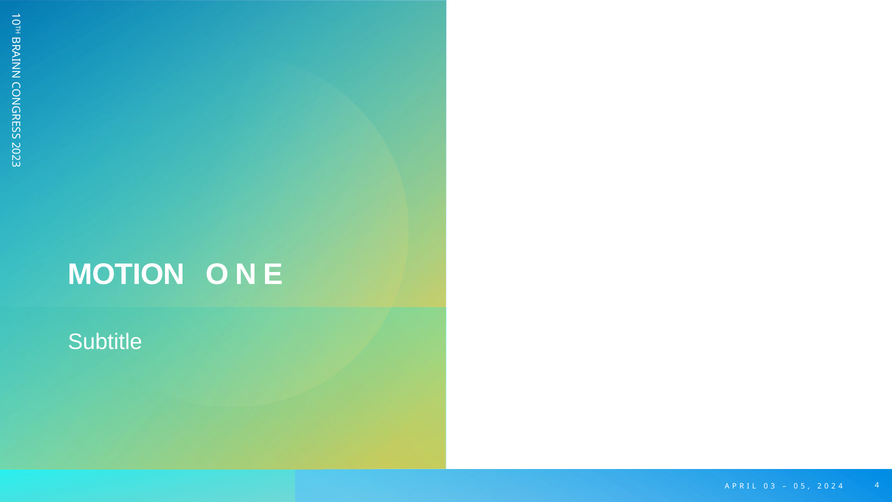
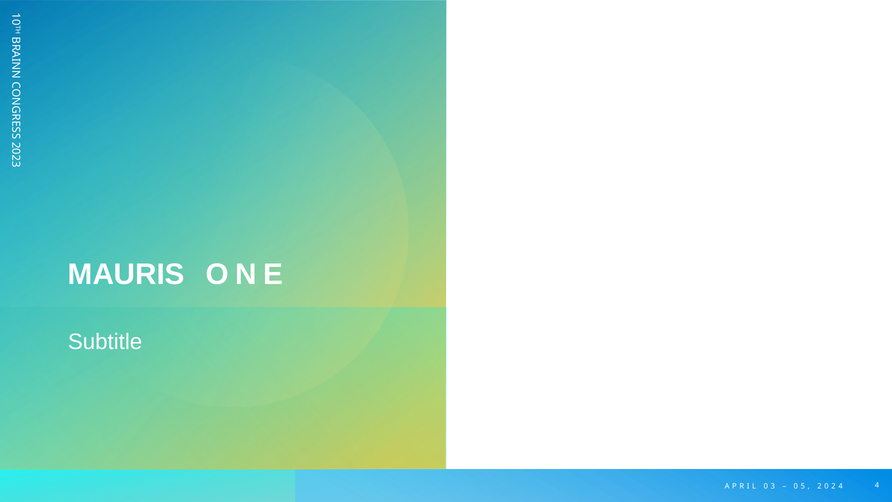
MOTION: MOTION -> MAURIS
